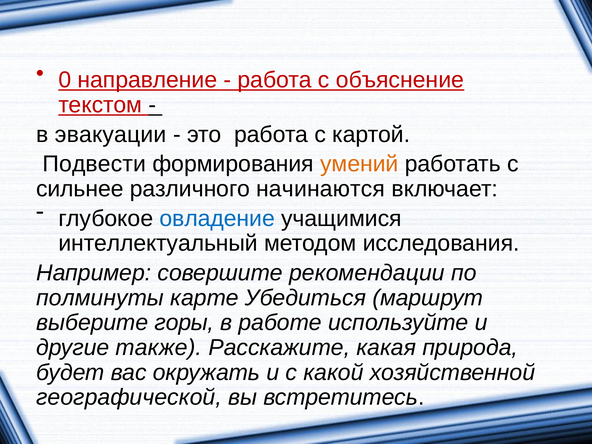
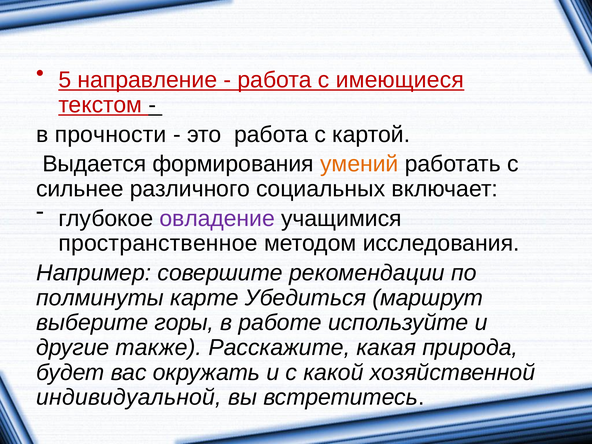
0: 0 -> 5
объяснение: объяснение -> имеющиеся
эвакуации: эвакуации -> прочности
Подвести: Подвести -> Выдается
начинаются: начинаются -> социальных
овладение colour: blue -> purple
интеллектуальный: интеллектуальный -> пространственное
географической: географической -> индивидуальной
